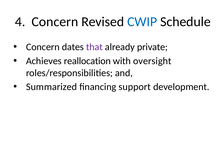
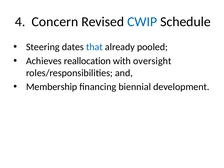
Concern at (43, 47): Concern -> Steering
that colour: purple -> blue
private: private -> pooled
Summarized: Summarized -> Membership
support: support -> biennial
